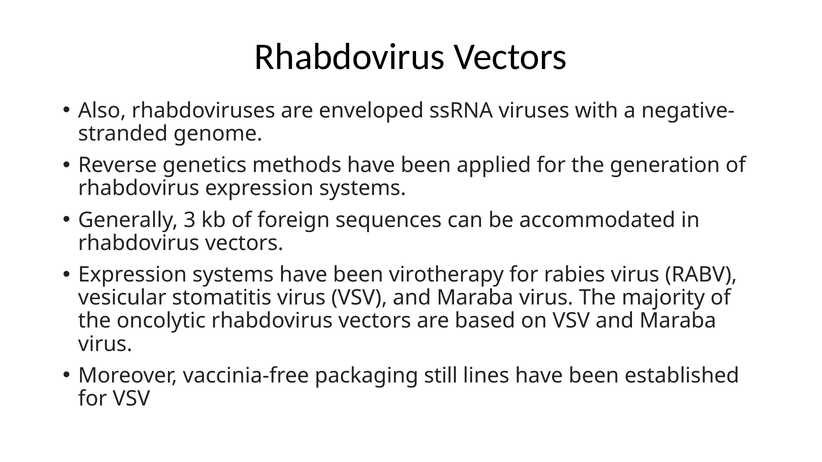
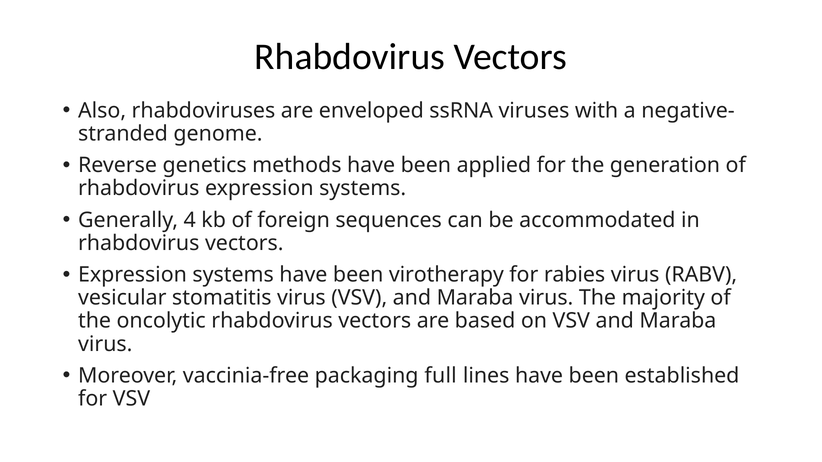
3: 3 -> 4
still: still -> full
